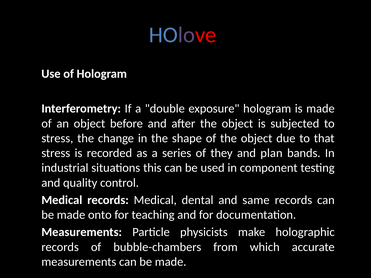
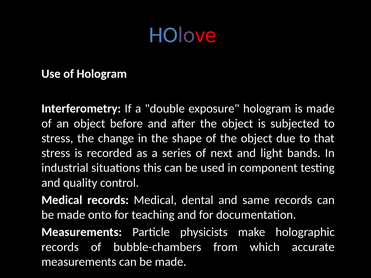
they: they -> next
plan: plan -> light
